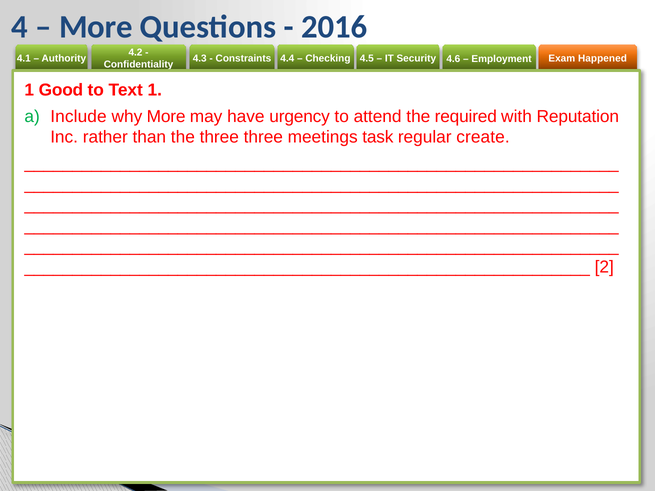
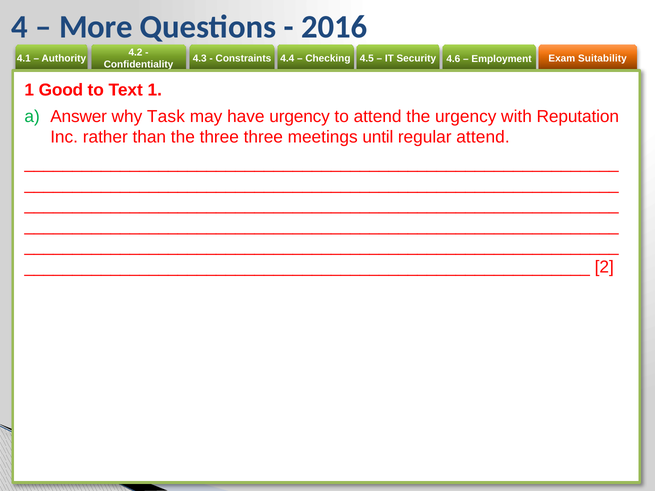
Happened: Happened -> Suitability
Include: Include -> Answer
why More: More -> Task
the required: required -> urgency
task: task -> until
regular create: create -> attend
